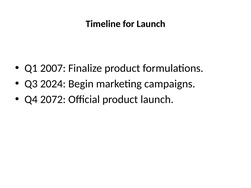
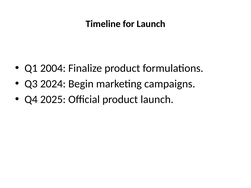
2007: 2007 -> 2004
2072: 2072 -> 2025
